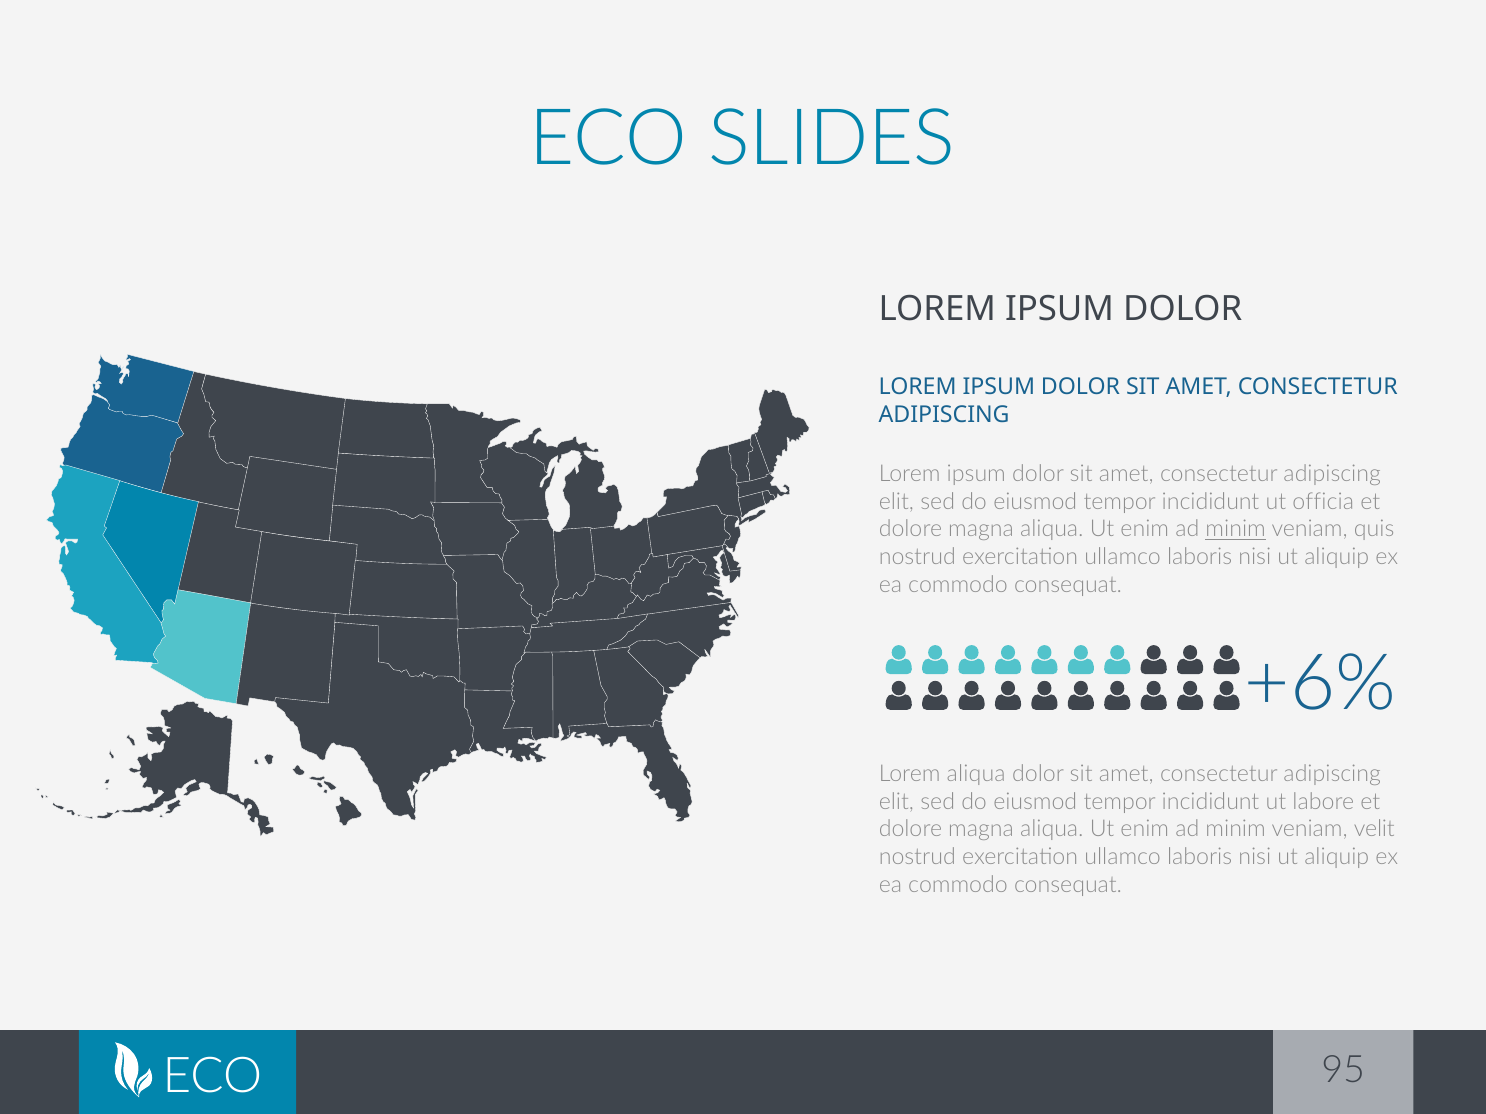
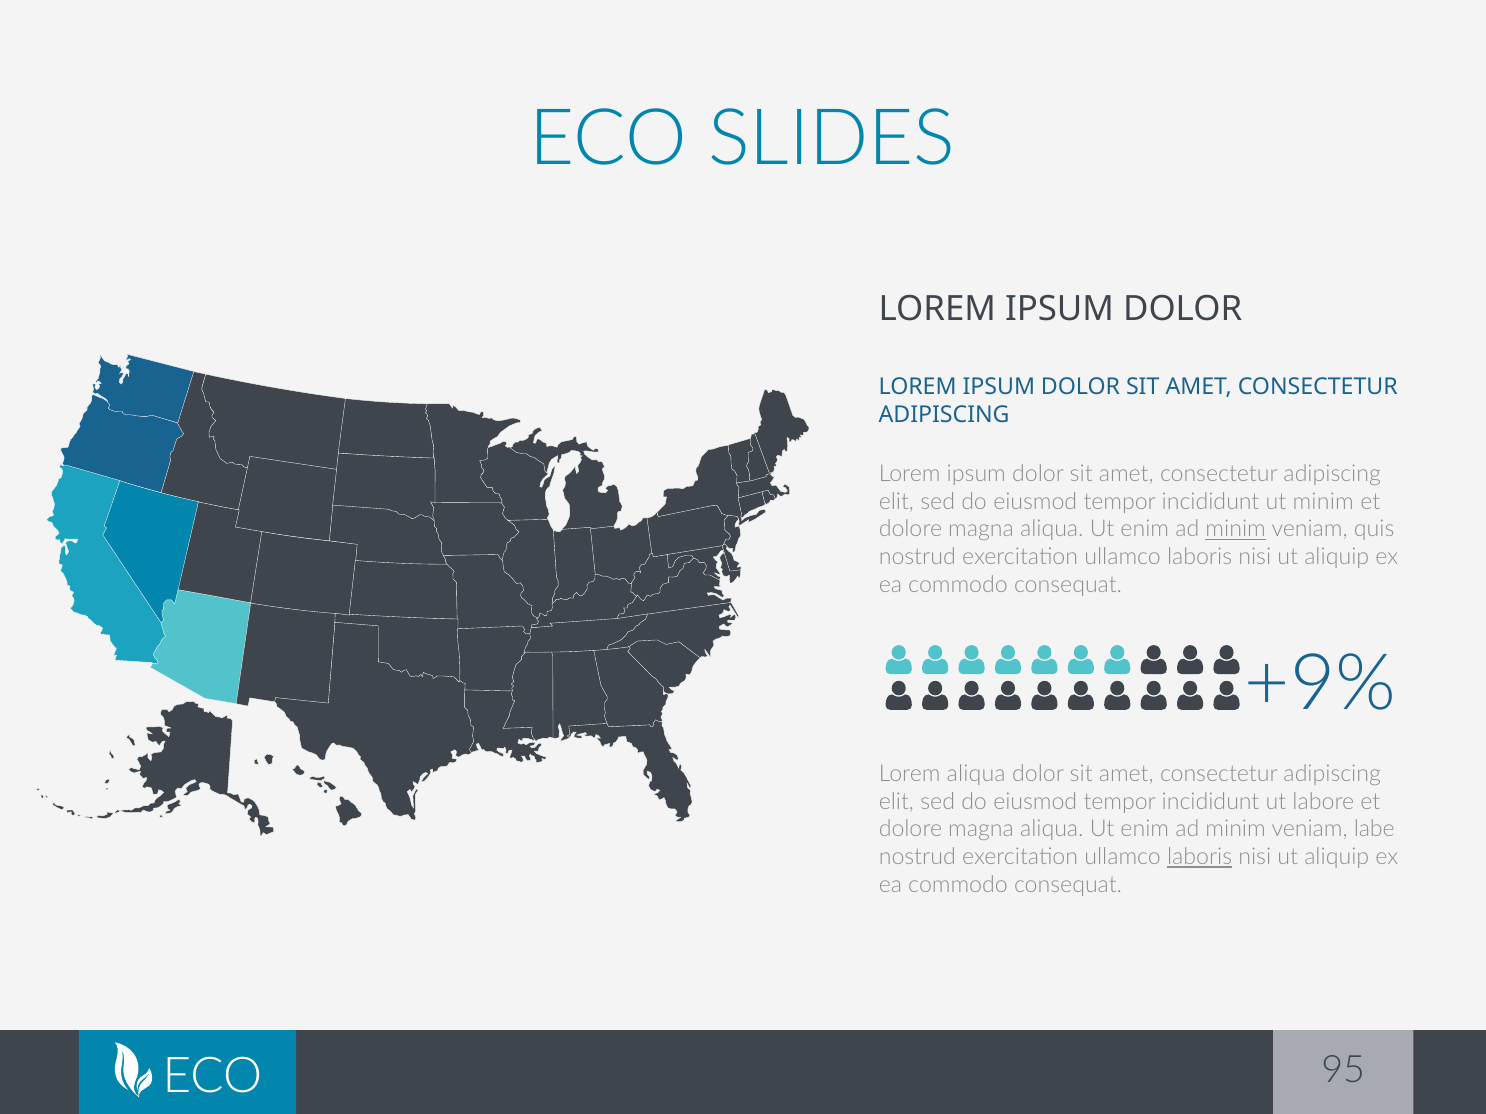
ut officia: officia -> minim
+6%: +6% -> +9%
velit: velit -> labe
laboris at (1200, 857) underline: none -> present
